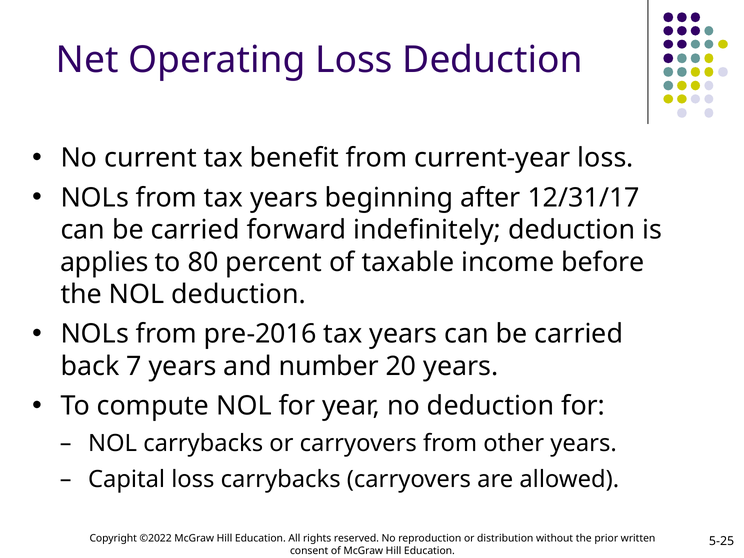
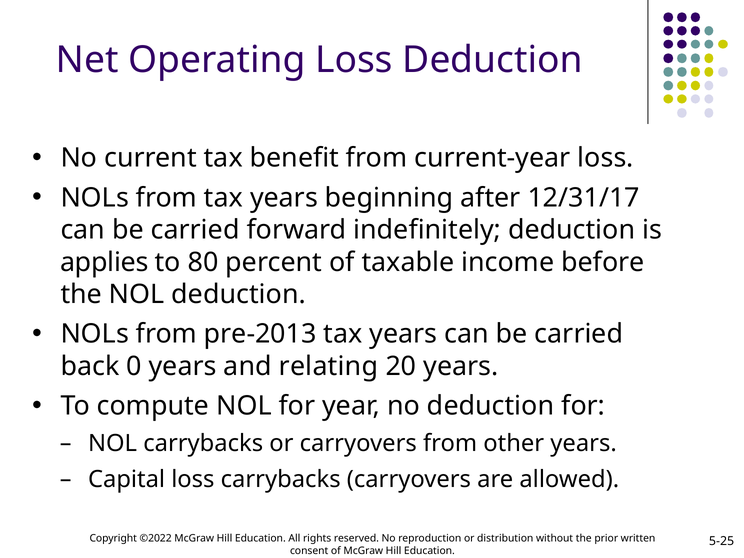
pre-2016: pre-2016 -> pre-2013
7: 7 -> 0
number: number -> relating
